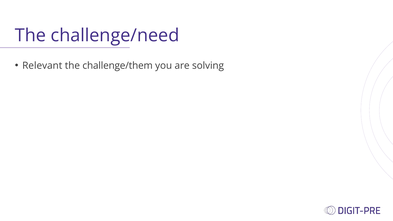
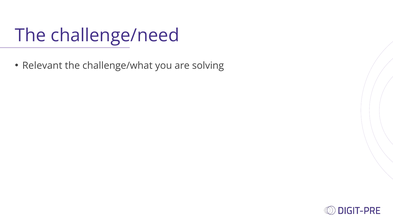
challenge/them: challenge/them -> challenge/what
